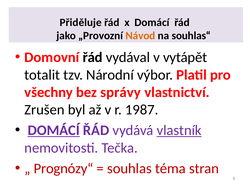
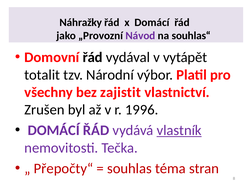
Přiděluje: Přiděluje -> Náhražky
Návod colour: orange -> purple
správy: správy -> zajistit
1987: 1987 -> 1996
DOMÁCÍ at (54, 131) underline: present -> none
Prognózy“: Prognózy“ -> Přepočty“
